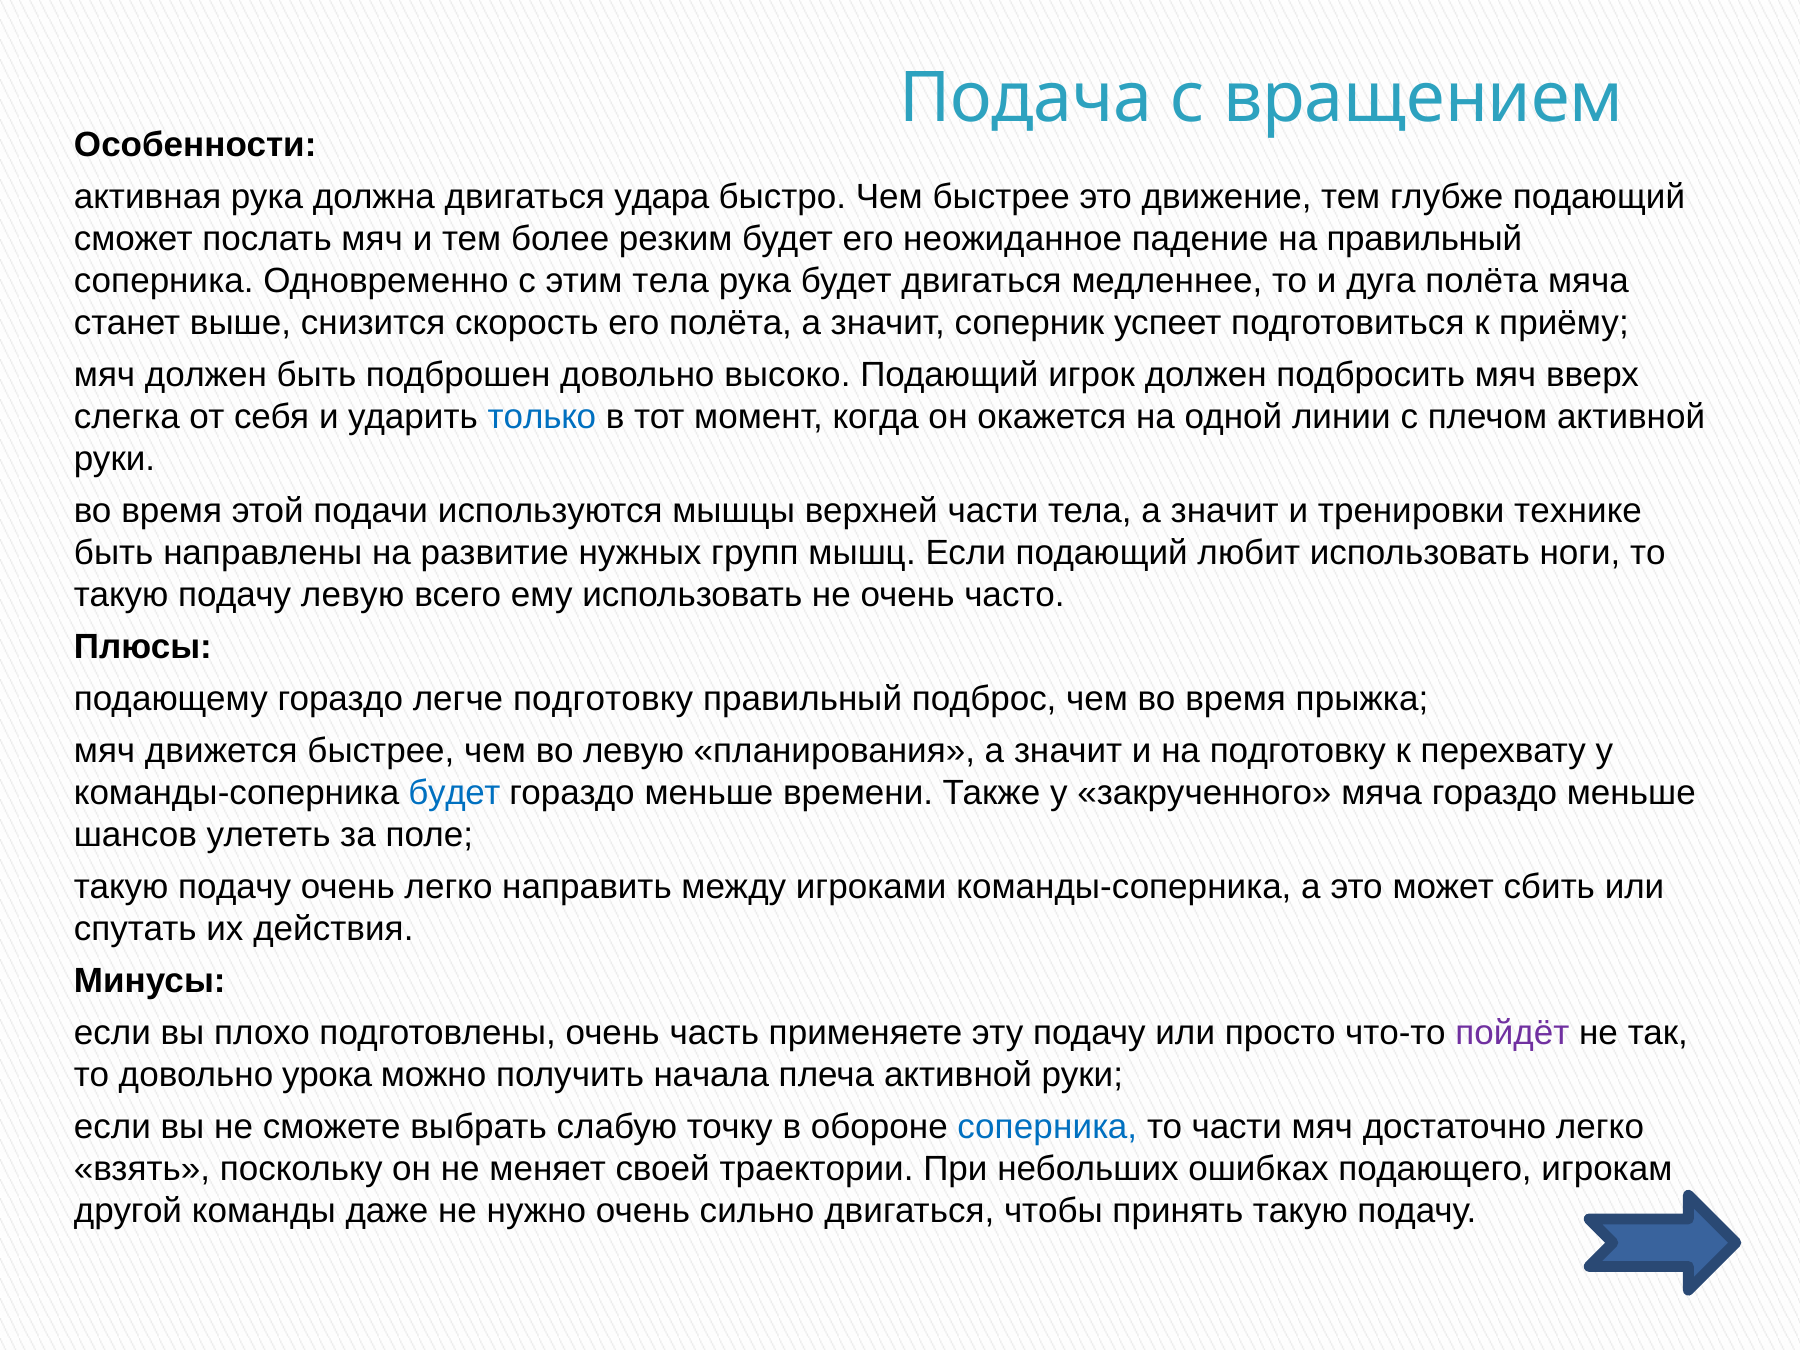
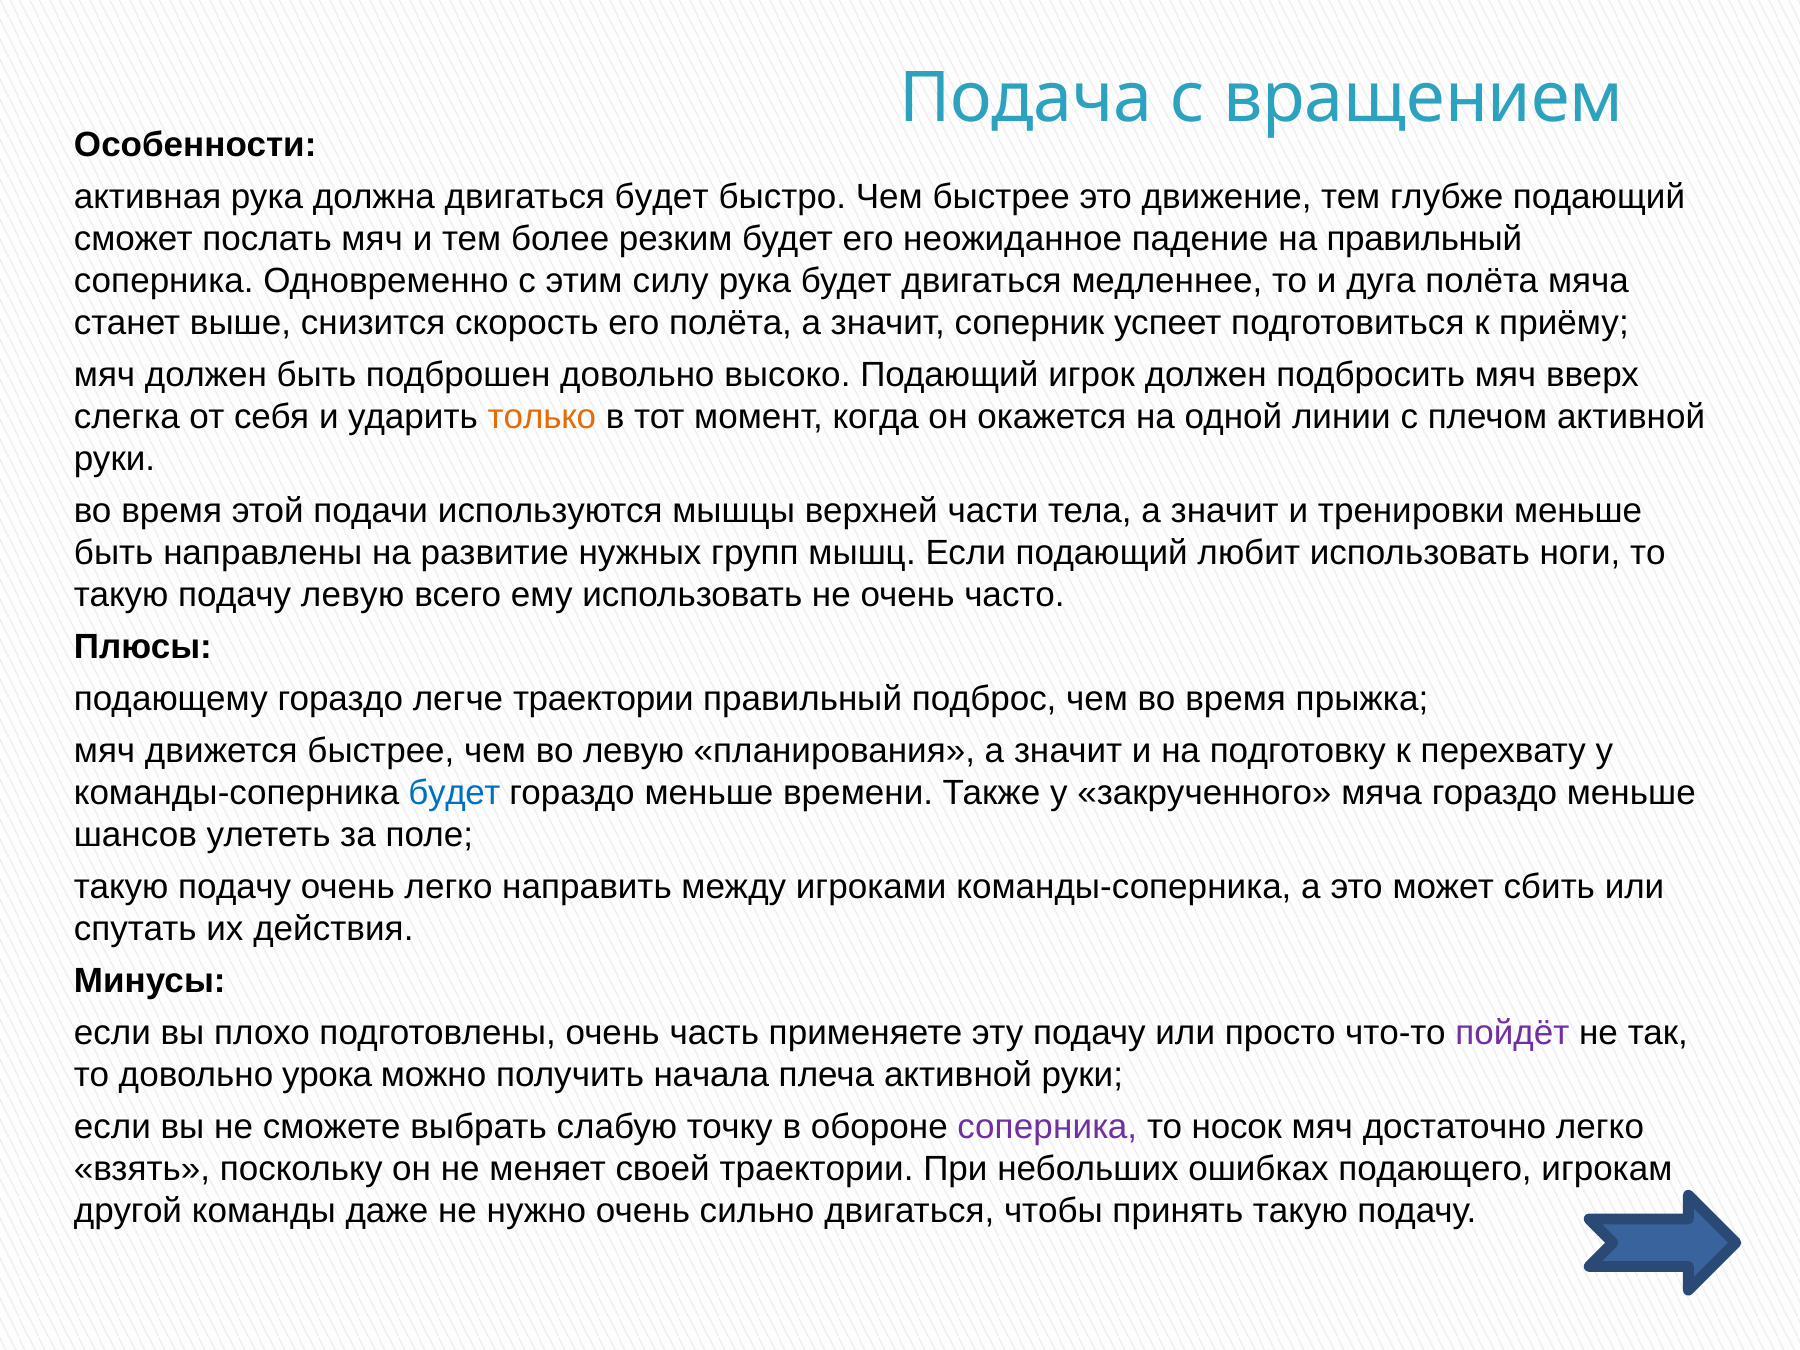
двигаться удара: удара -> будет
этим тела: тела -> силу
только colour: blue -> orange
тренировки технике: технике -> меньше
легче подготовку: подготовку -> траектории
соперника at (1047, 1127) colour: blue -> purple
то части: части -> носок
